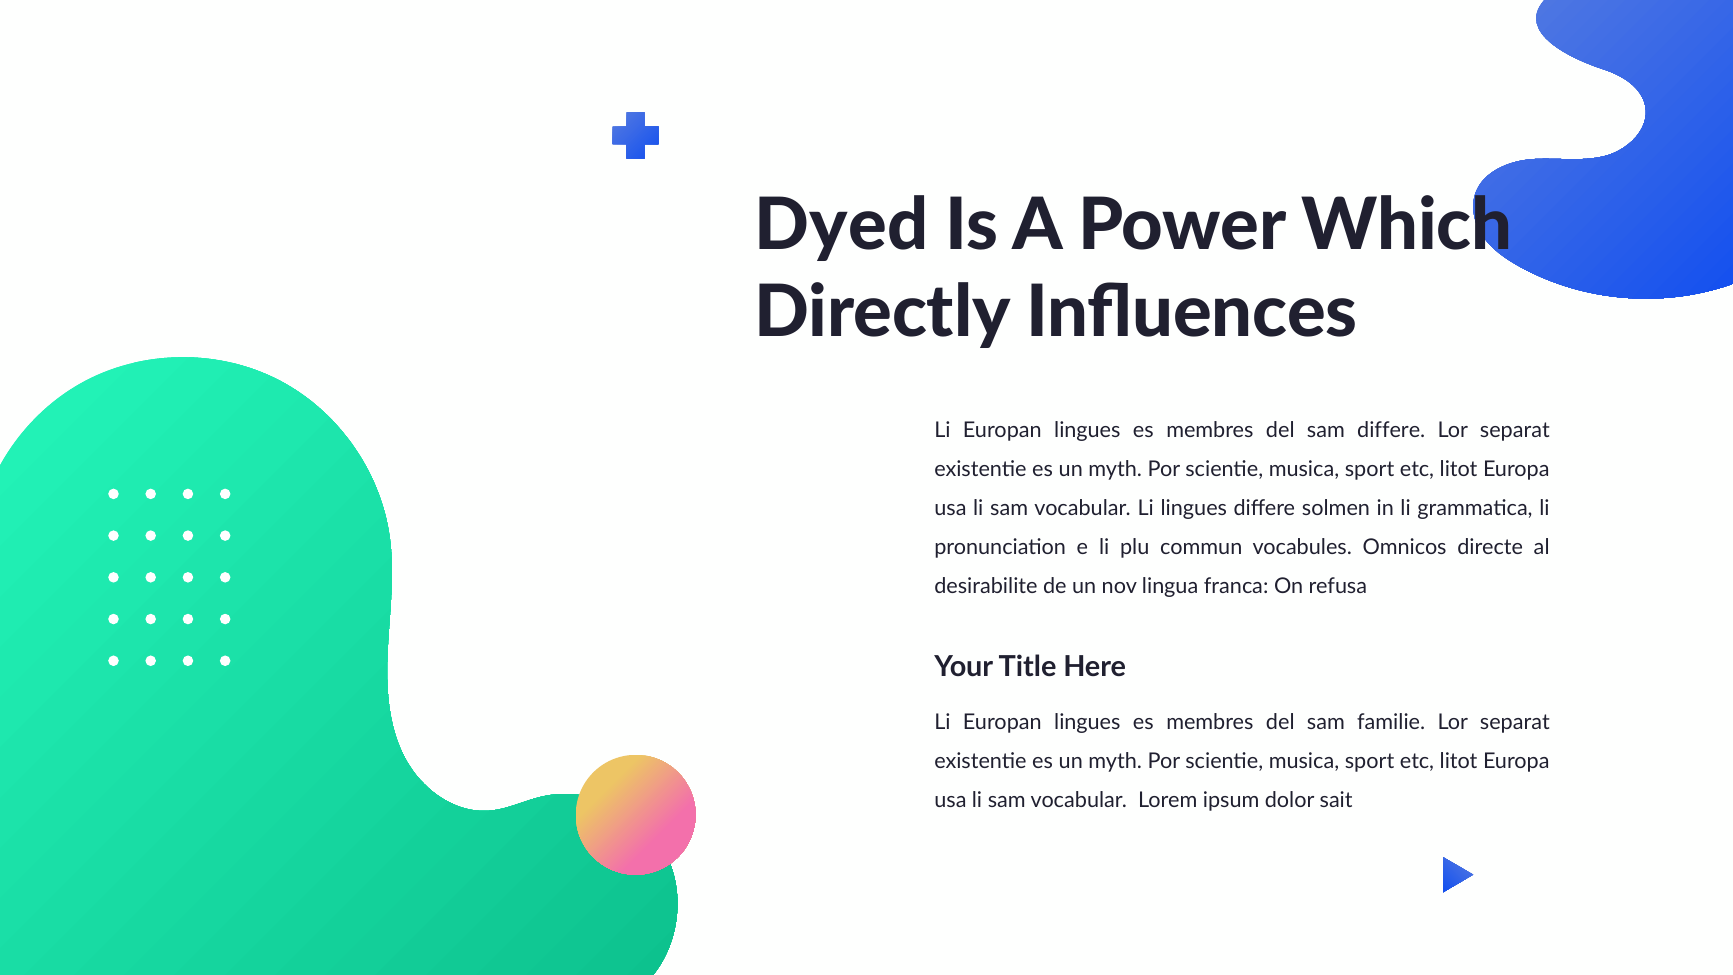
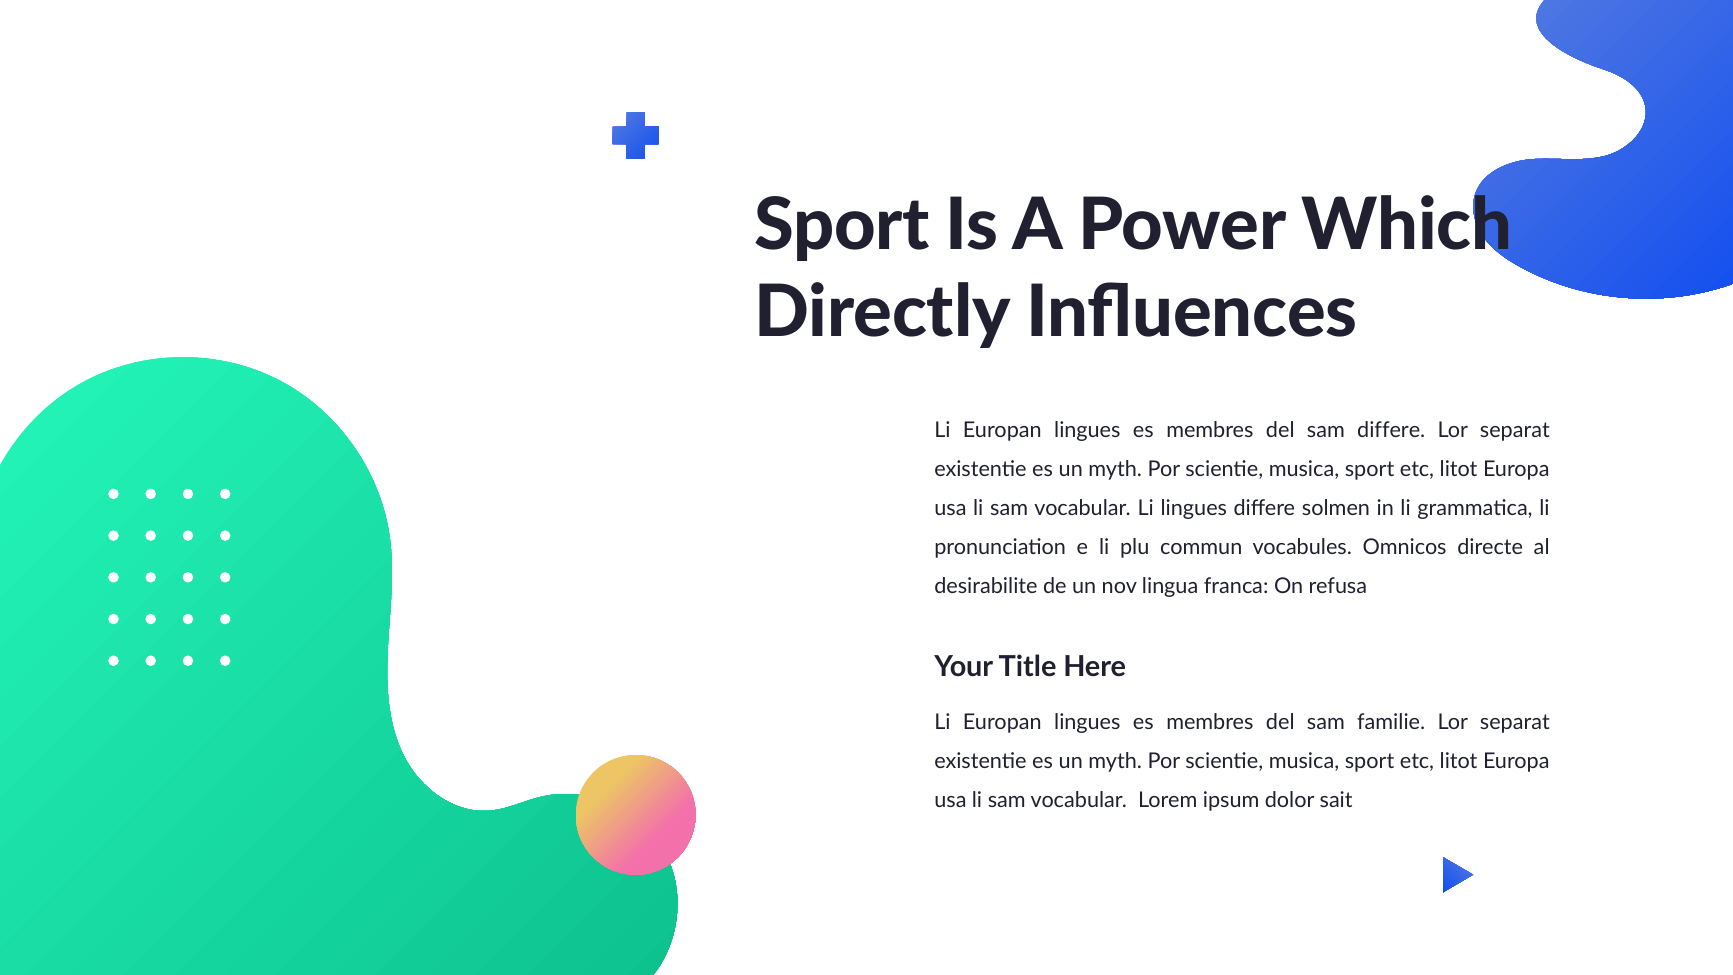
Dyed at (842, 226): Dyed -> Sport
